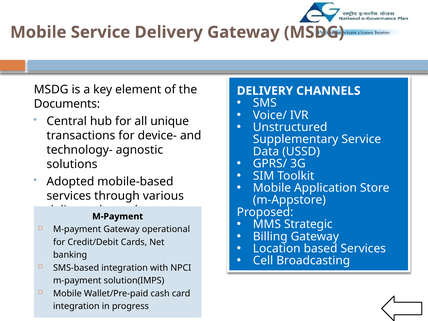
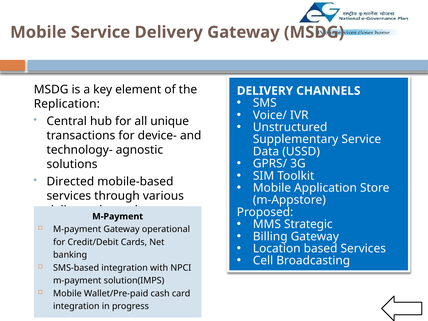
Documents: Documents -> Replication
Adopted: Adopted -> Directed
